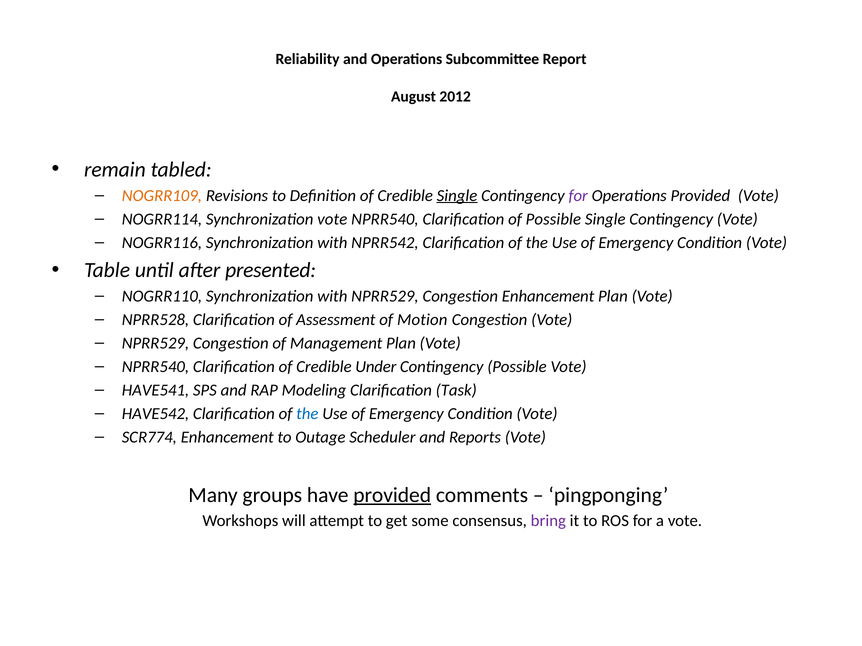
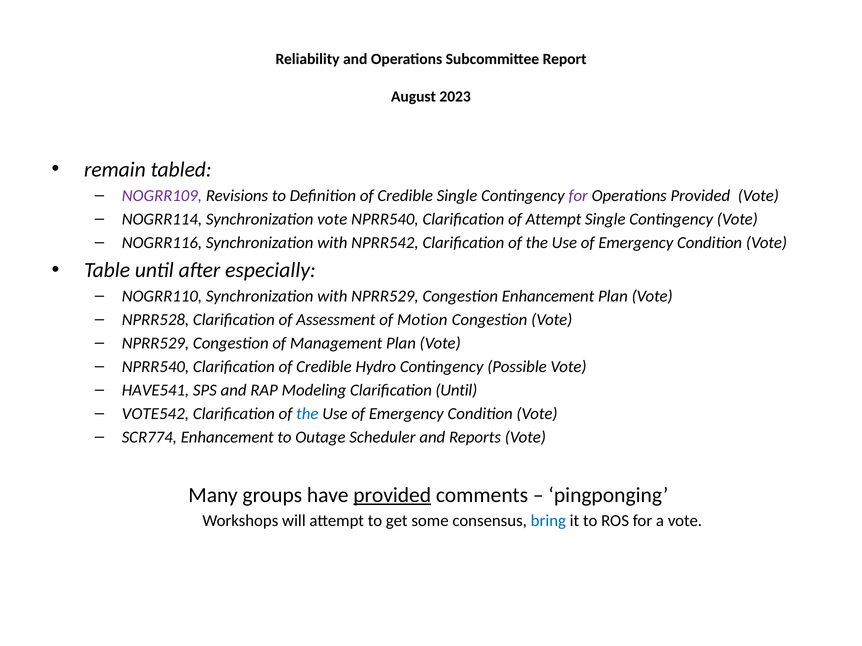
2012: 2012 -> 2023
NOGRR109 colour: orange -> purple
Single at (457, 196) underline: present -> none
of Possible: Possible -> Attempt
presented: presented -> especially
Under: Under -> Hydro
Clarification Task: Task -> Until
HAVE542: HAVE542 -> VOTE542
bring colour: purple -> blue
